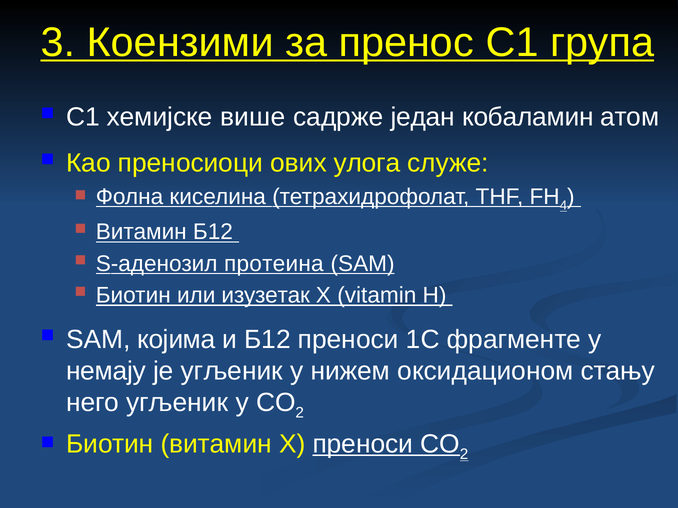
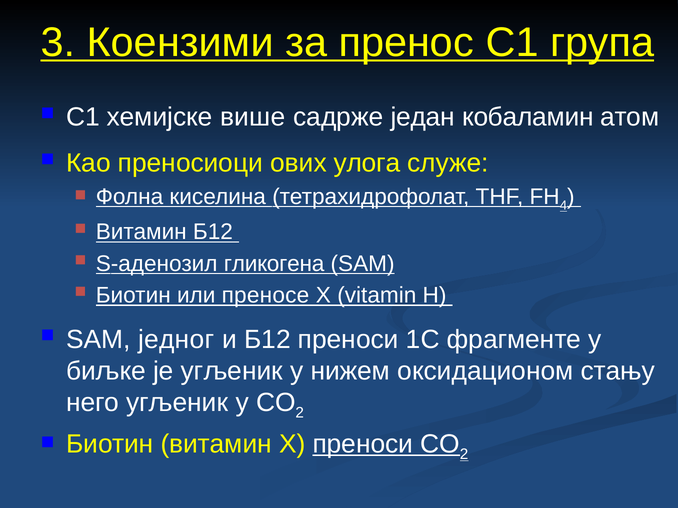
протеина: протеина -> гликогена
изузетак: изузетак -> преносе
којима: којима -> једног
немају: немају -> биљке
